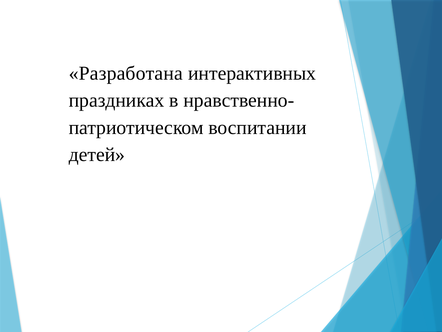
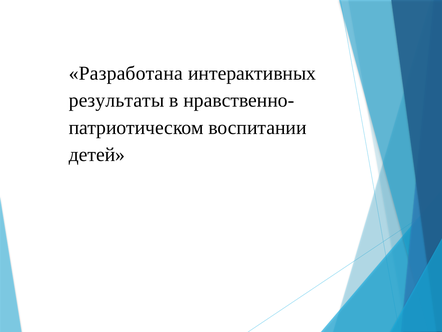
праздниках: праздниках -> результаты
